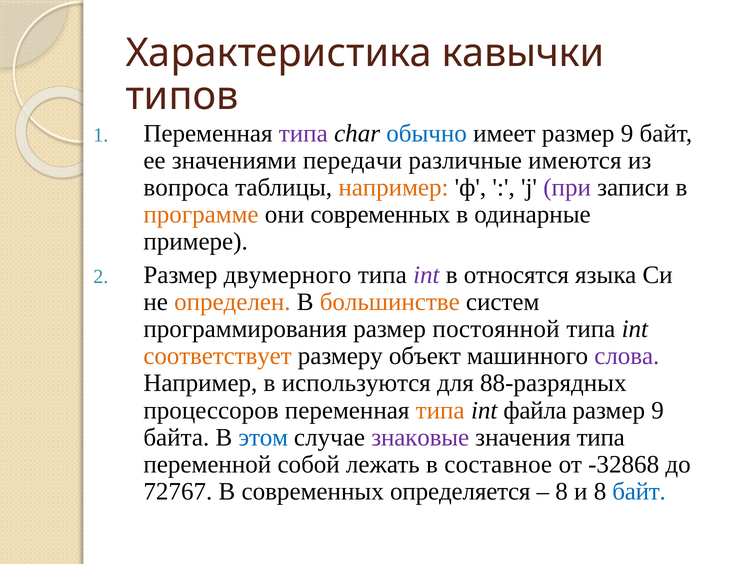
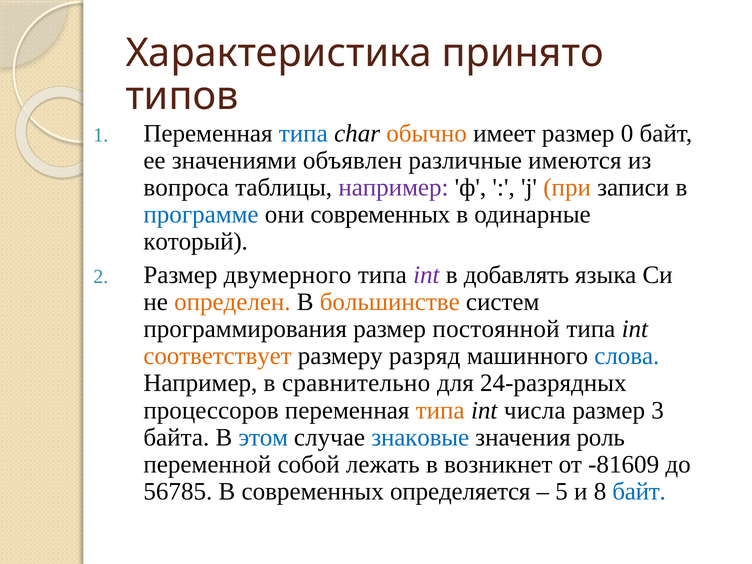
кавычки: кавычки -> принято
типа at (303, 133) colour: purple -> blue
обычно colour: blue -> orange
имеет размер 9: 9 -> 0
передачи: передачи -> объявлен
например at (393, 187) colour: orange -> purple
при colour: purple -> orange
программе colour: orange -> blue
примере: примере -> который
относятся: относятся -> добавлять
объект: объект -> разряд
слова colour: purple -> blue
используются: используются -> сравнительно
88-разрядных: 88-разрядных -> 24-разрядных
файла: файла -> числа
9 at (658, 410): 9 -> 3
знаковые colour: purple -> blue
значения типа: типа -> роль
составное: составное -> возникнет
-32868: -32868 -> -81609
72767: 72767 -> 56785
8 at (562, 491): 8 -> 5
